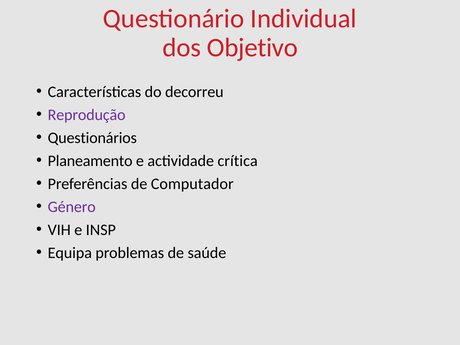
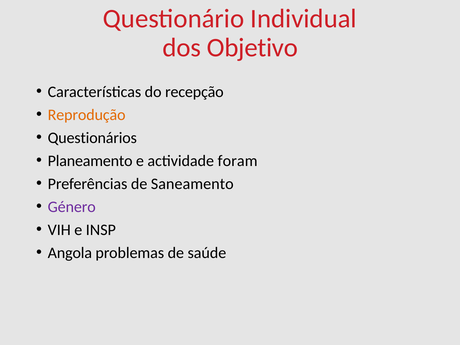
decorreu: decorreu -> recepção
Reprodução colour: purple -> orange
crítica: crítica -> foram
Computador: Computador -> Saneamento
Equipa: Equipa -> Angola
